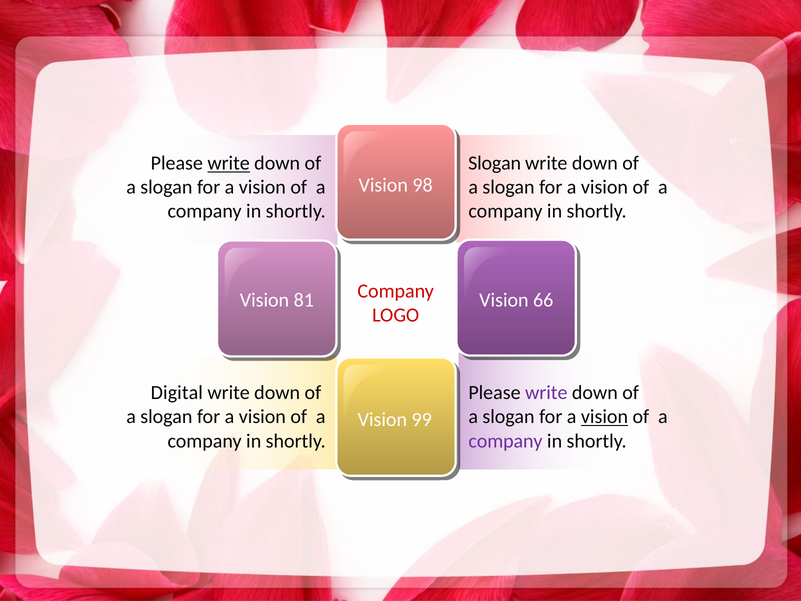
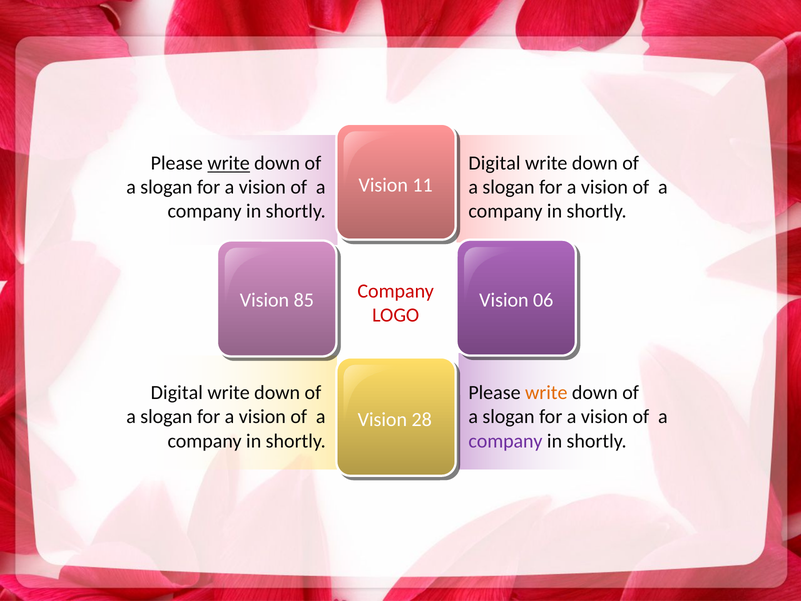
Slogan at (495, 163): Slogan -> Digital
98: 98 -> 11
81: 81 -> 85
66: 66 -> 06
write at (546, 393) colour: purple -> orange
vision at (604, 417) underline: present -> none
99: 99 -> 28
